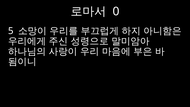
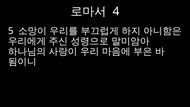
0: 0 -> 4
